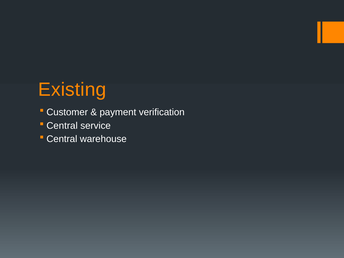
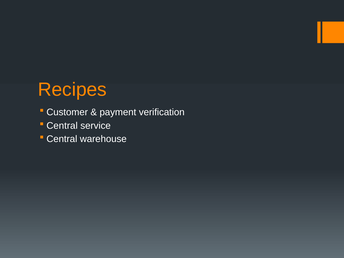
Existing: Existing -> Recipes
